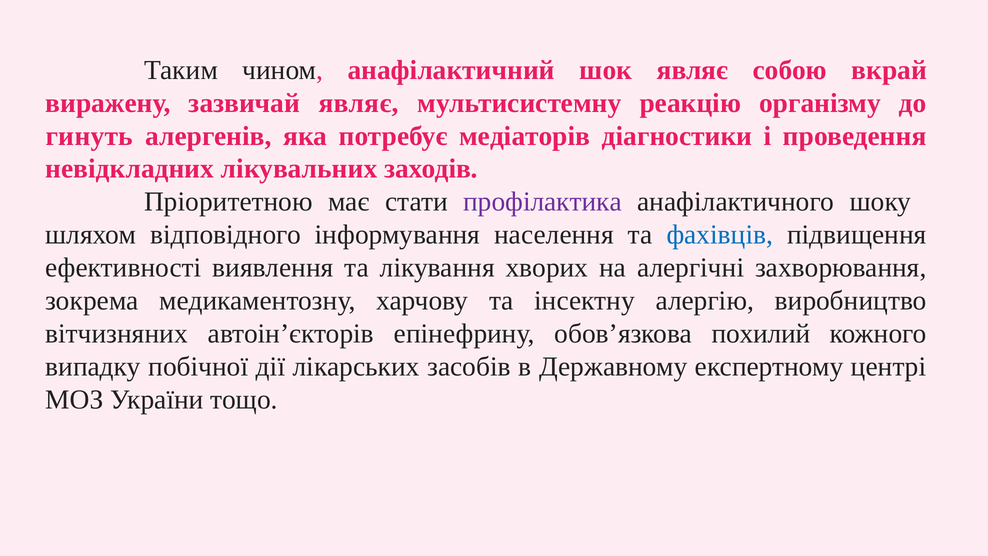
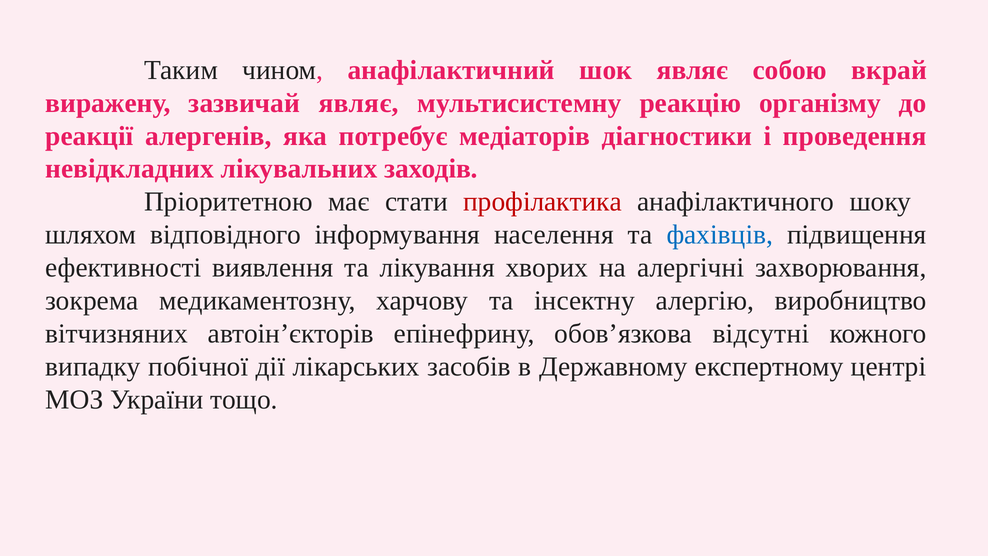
гинуть: гинуть -> реакції
профілактика colour: purple -> red
похилий: похилий -> відсутні
